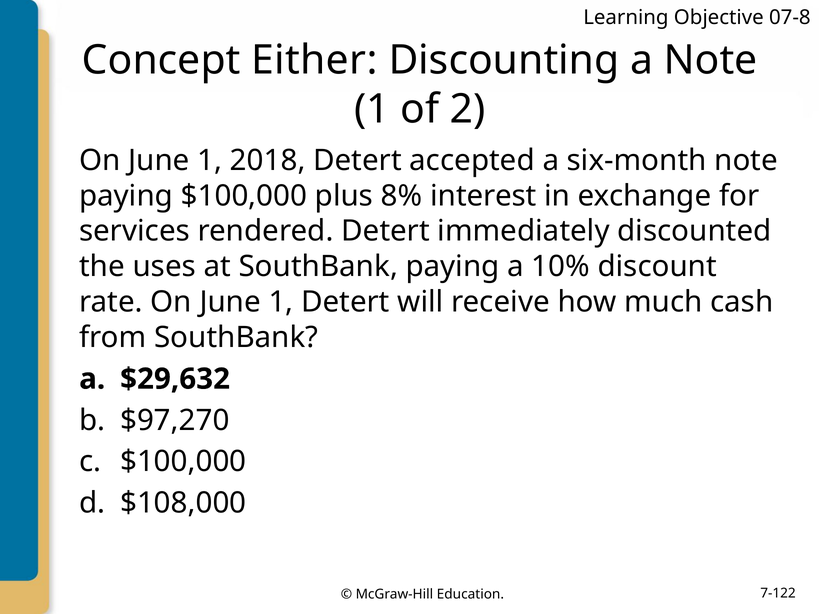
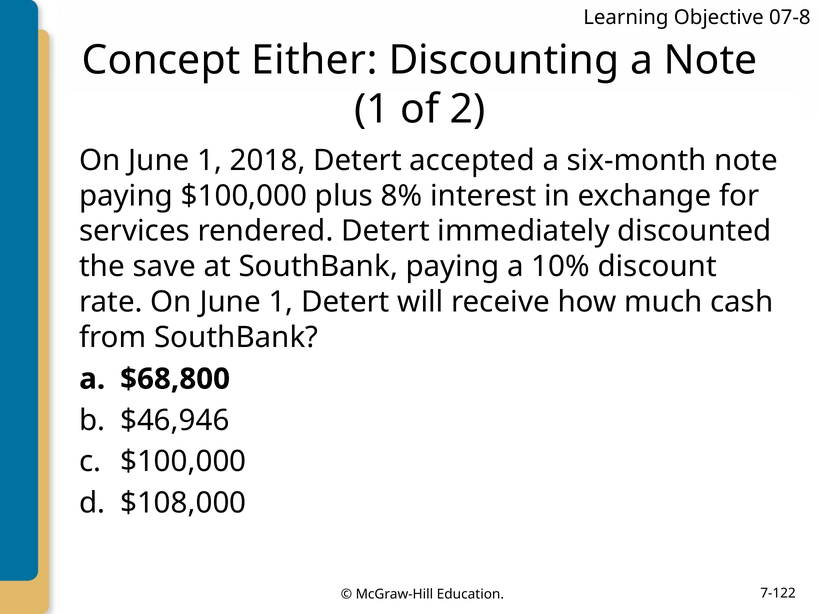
uses: uses -> save
$29,632: $29,632 -> $68,800
$97,270: $97,270 -> $46,946
